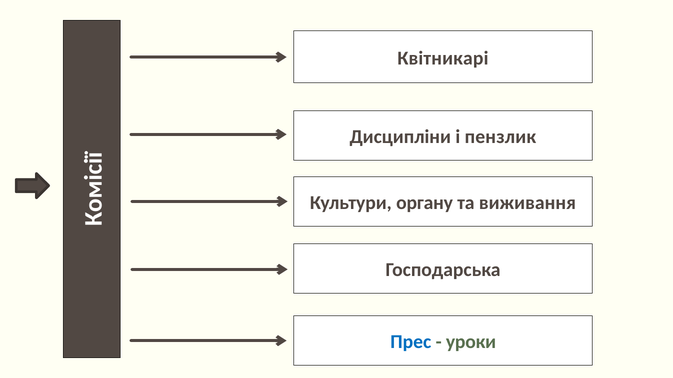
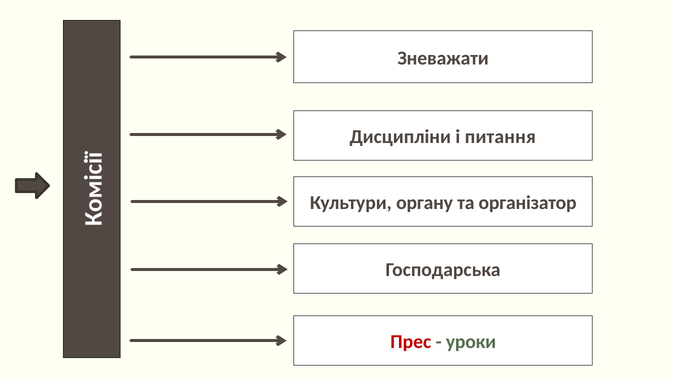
Квітникарі: Квітникарі -> Зневажати
пензлик: пензлик -> питання
виживання: виживання -> організатор
Прес colour: blue -> red
